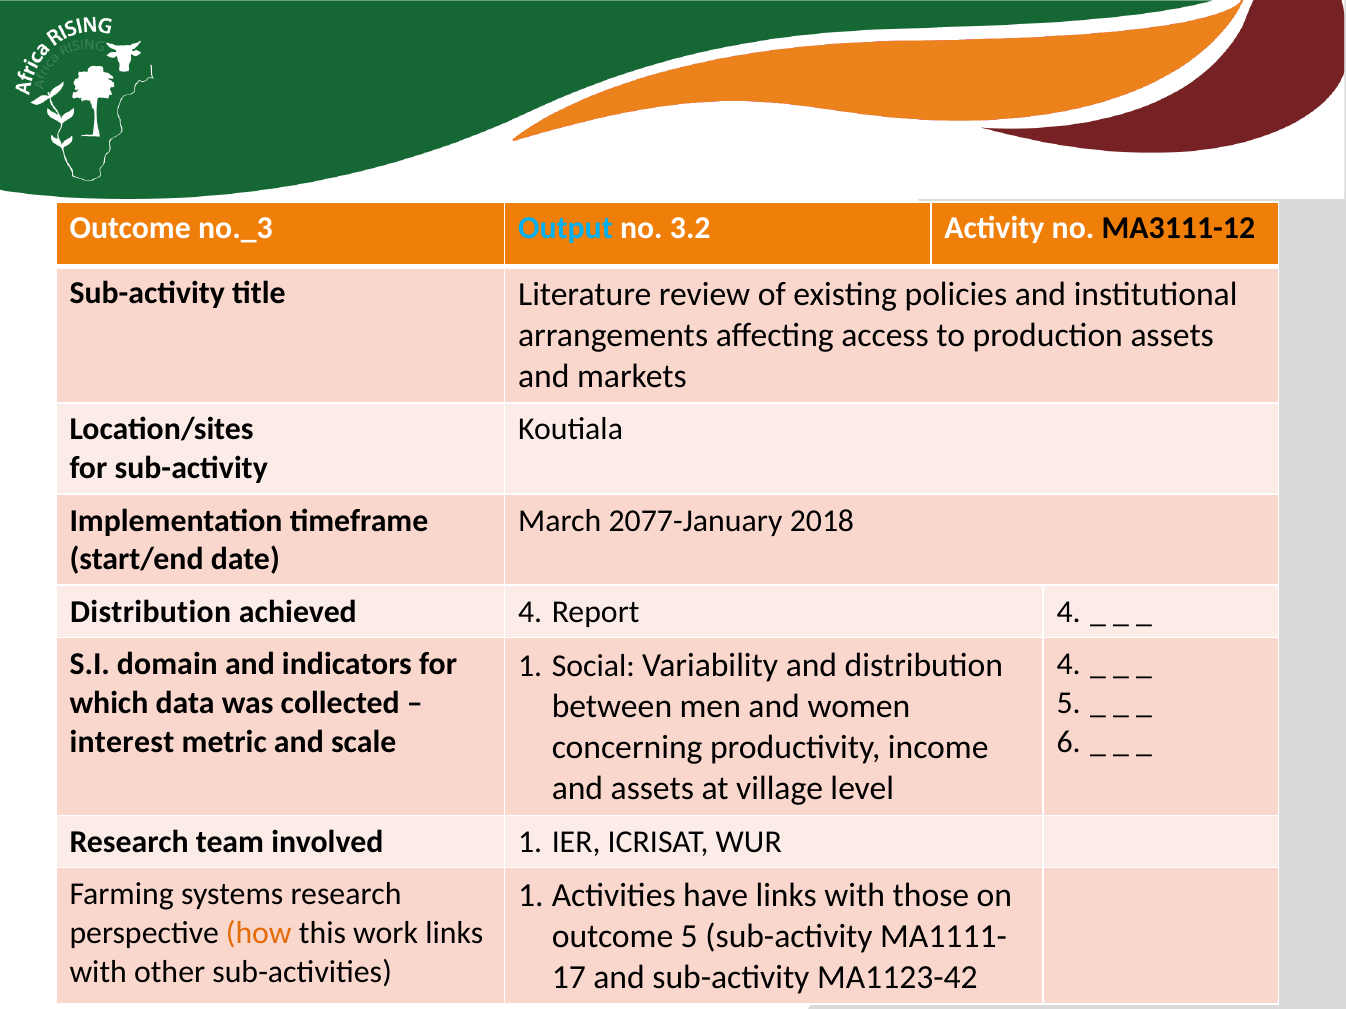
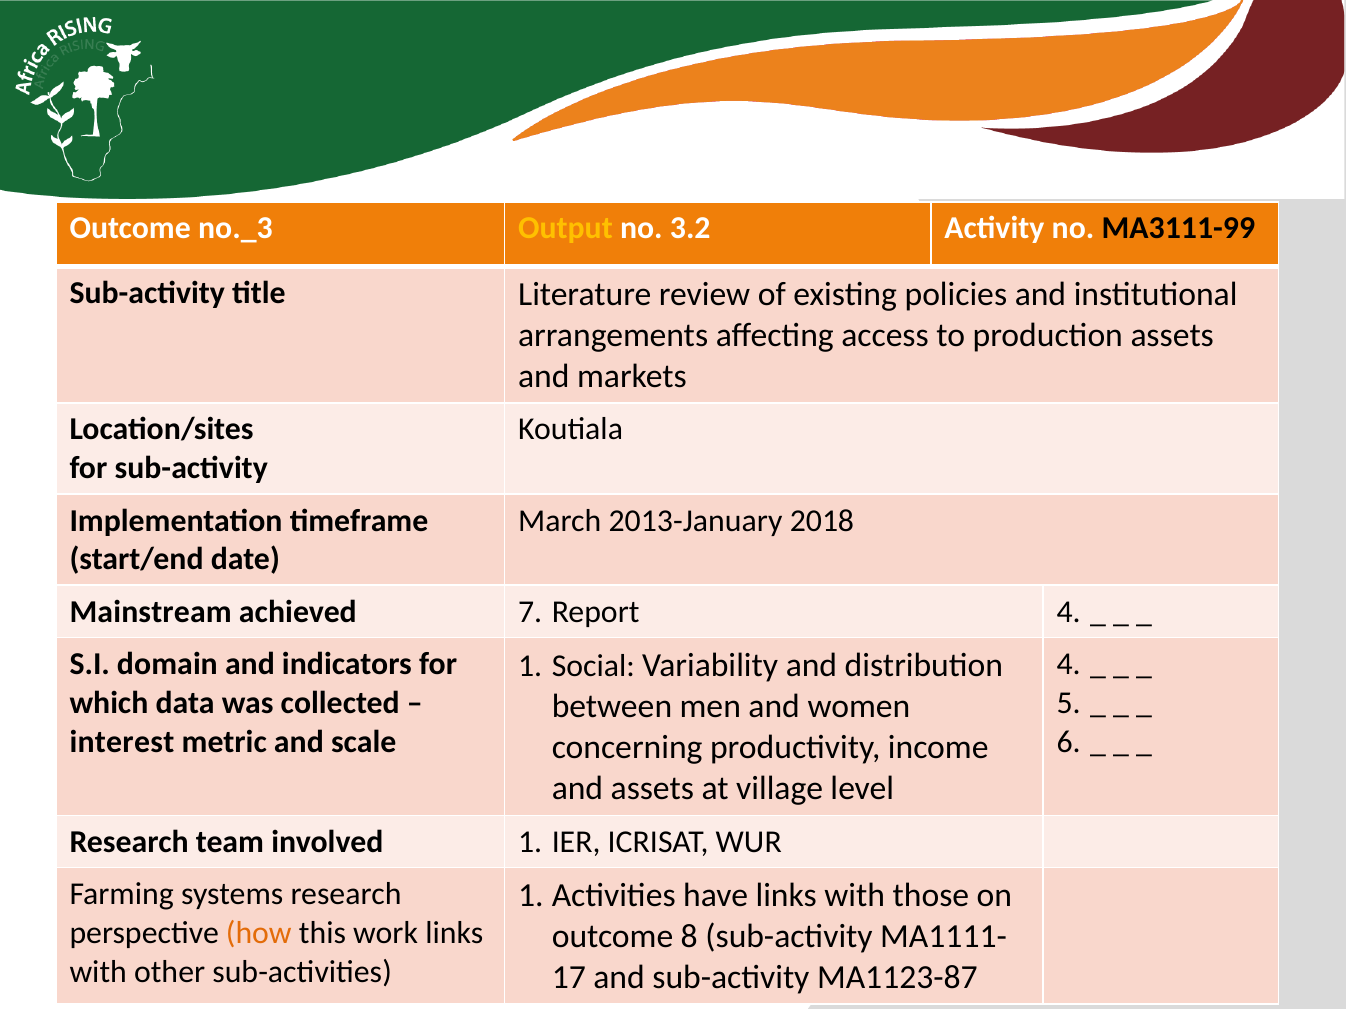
Output colour: light blue -> yellow
MA3111-12: MA3111-12 -> MA3111-99
2077-January: 2077-January -> 2013-January
Distribution at (151, 612): Distribution -> Mainstream
achieved 4: 4 -> 7
outcome 5: 5 -> 8
MA1123-42: MA1123-42 -> MA1123-87
